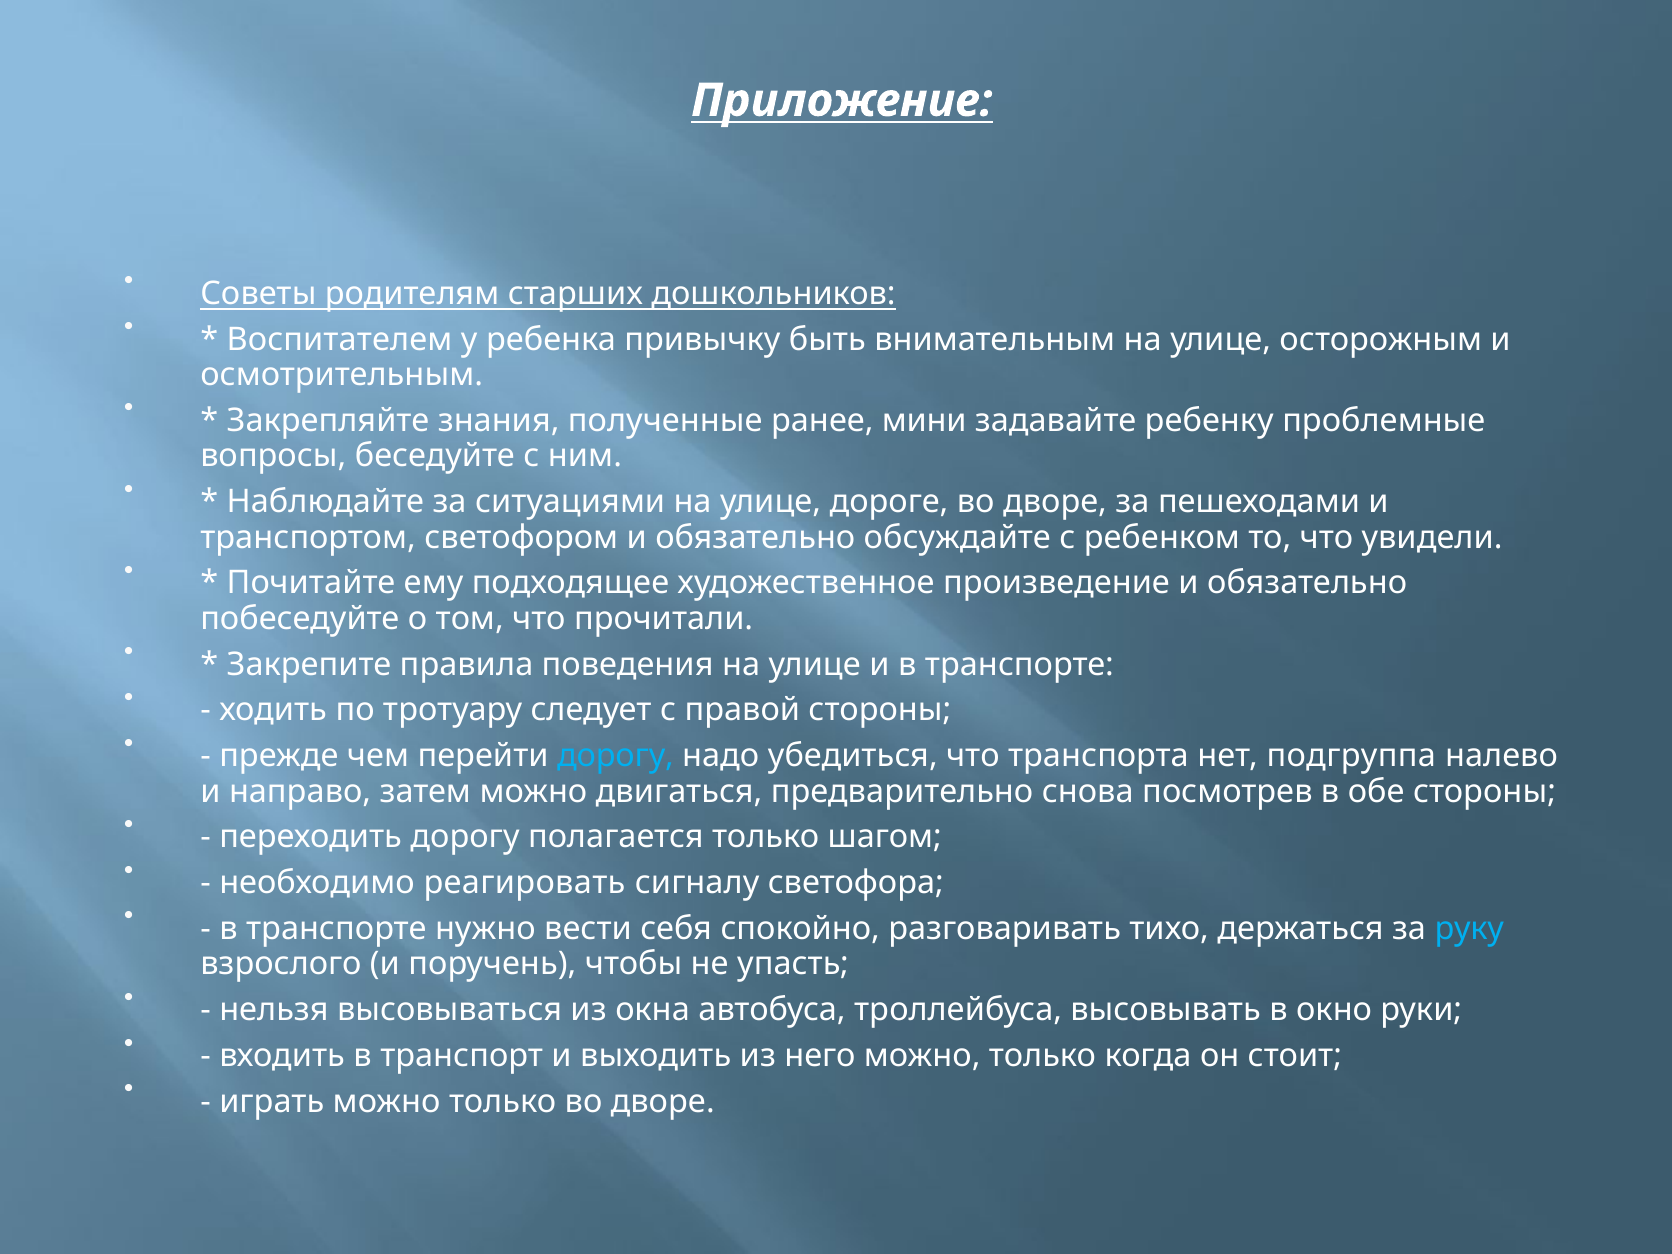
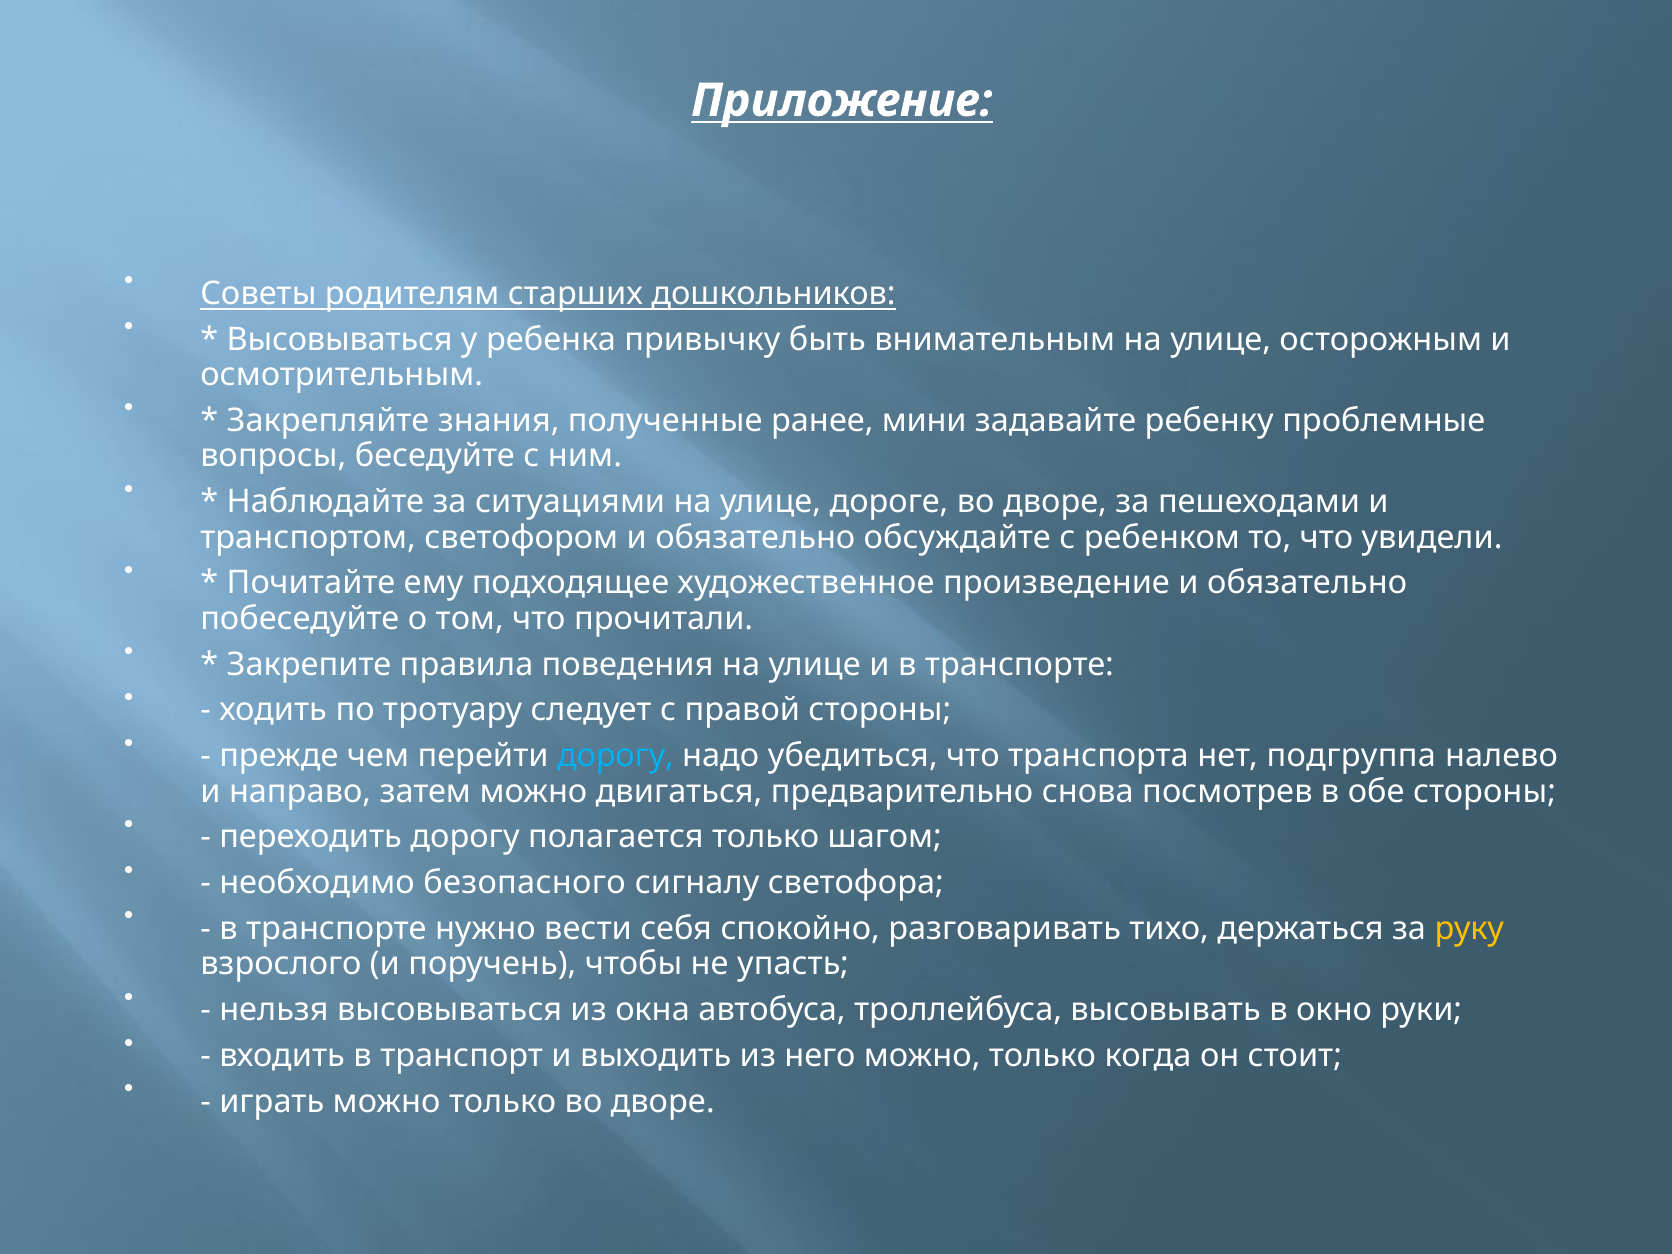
Воспитателем at (339, 339): Воспитателем -> Высовываться
реагировать: реагировать -> безопасного
руку colour: light blue -> yellow
